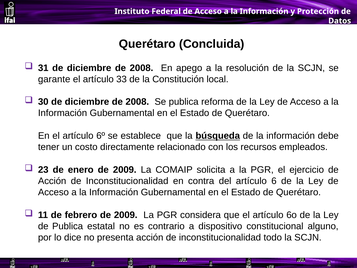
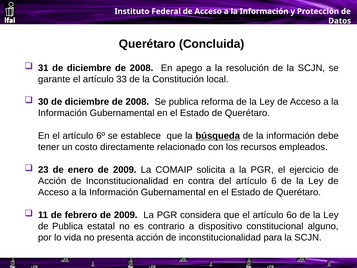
dice: dice -> vida
todo: todo -> para
